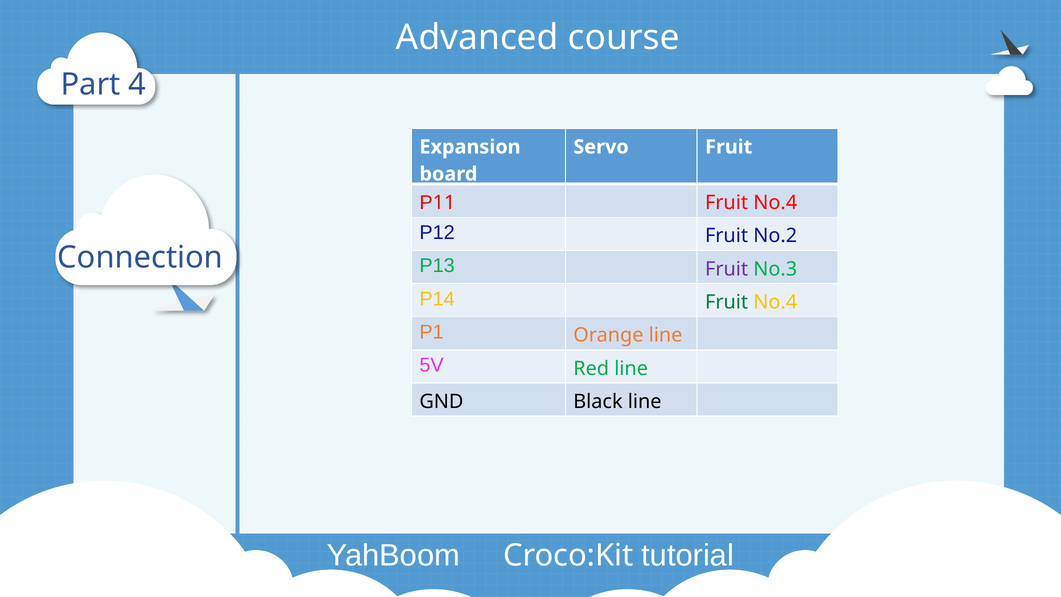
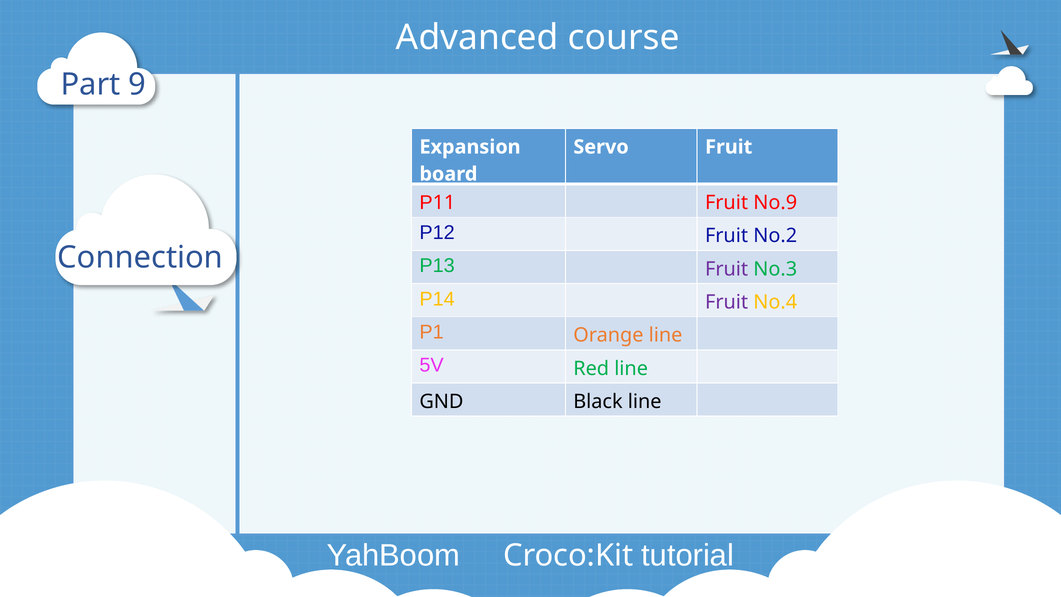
4: 4 -> 9
No.4 at (775, 203): No.4 -> No.9
Fruit at (727, 302) colour: green -> purple
